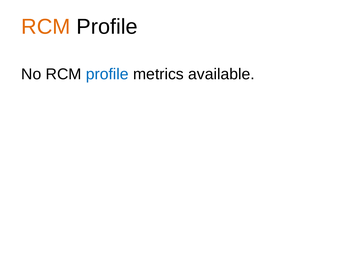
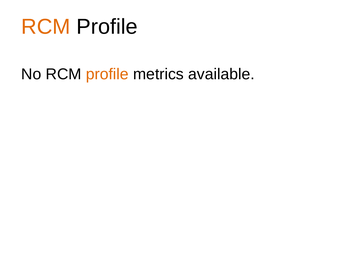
profile at (107, 74) colour: blue -> orange
